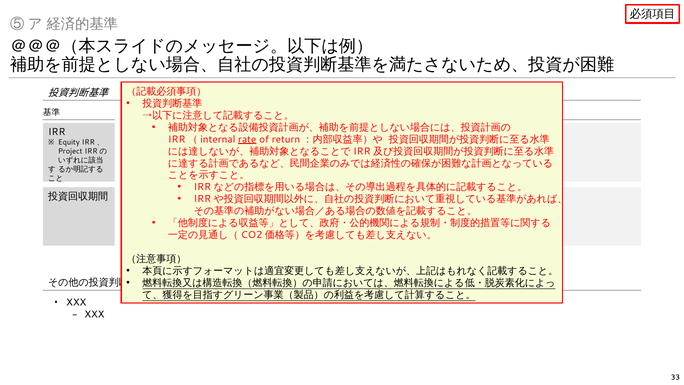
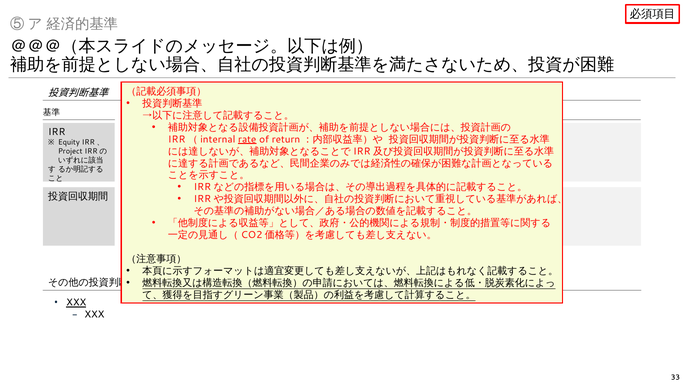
XXX at (76, 303) underline: none -> present
